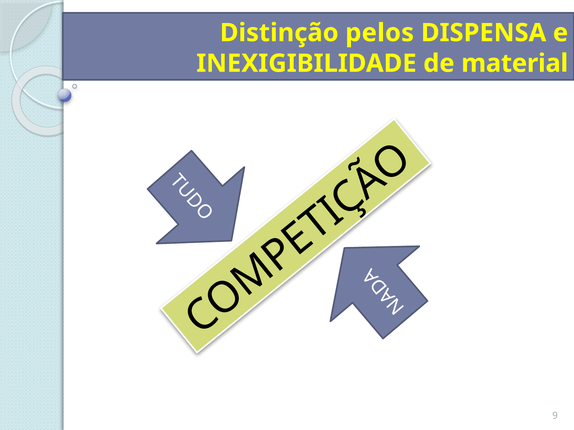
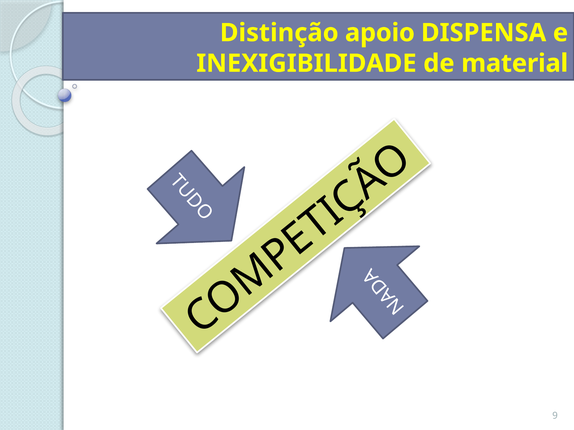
pelos: pelos -> apoio
